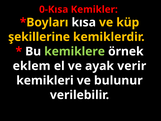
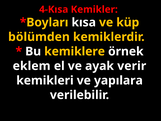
0-Kısa: 0-Kısa -> 4-Kısa
şekillerine: şekillerine -> bölümden
kemiklere colour: light green -> yellow
bulunur: bulunur -> yapılara
